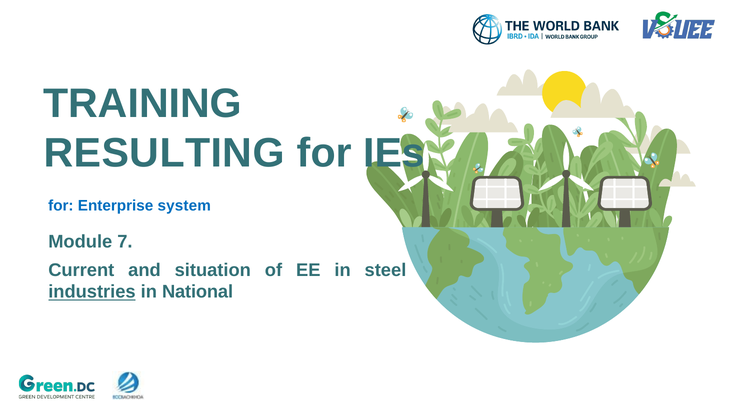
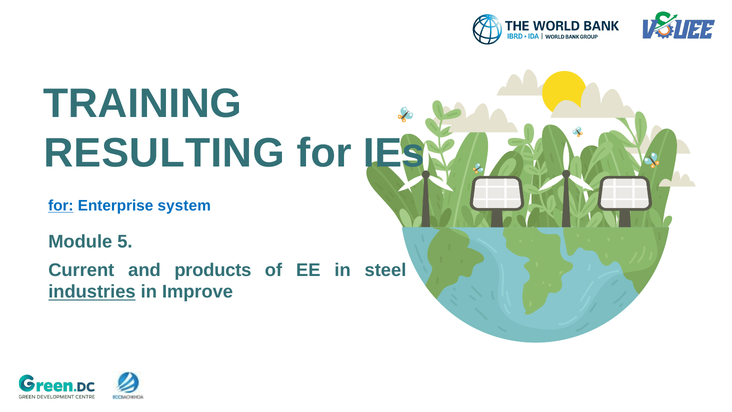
for at (61, 206) underline: none -> present
7: 7 -> 5
situation: situation -> products
National: National -> Improve
